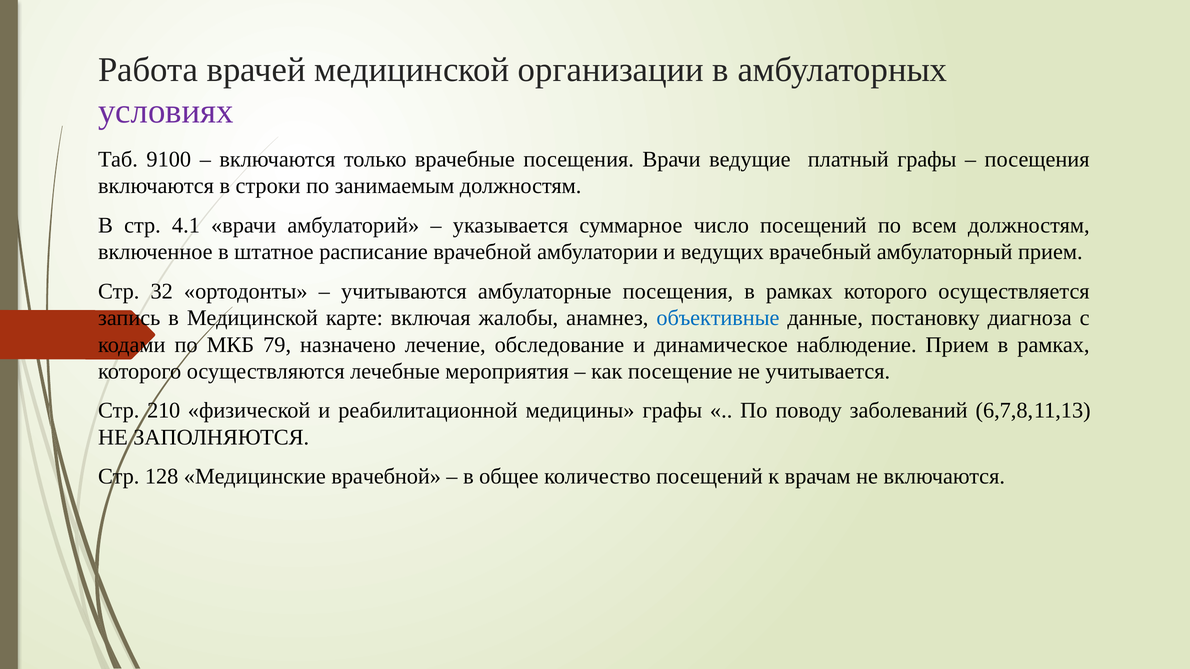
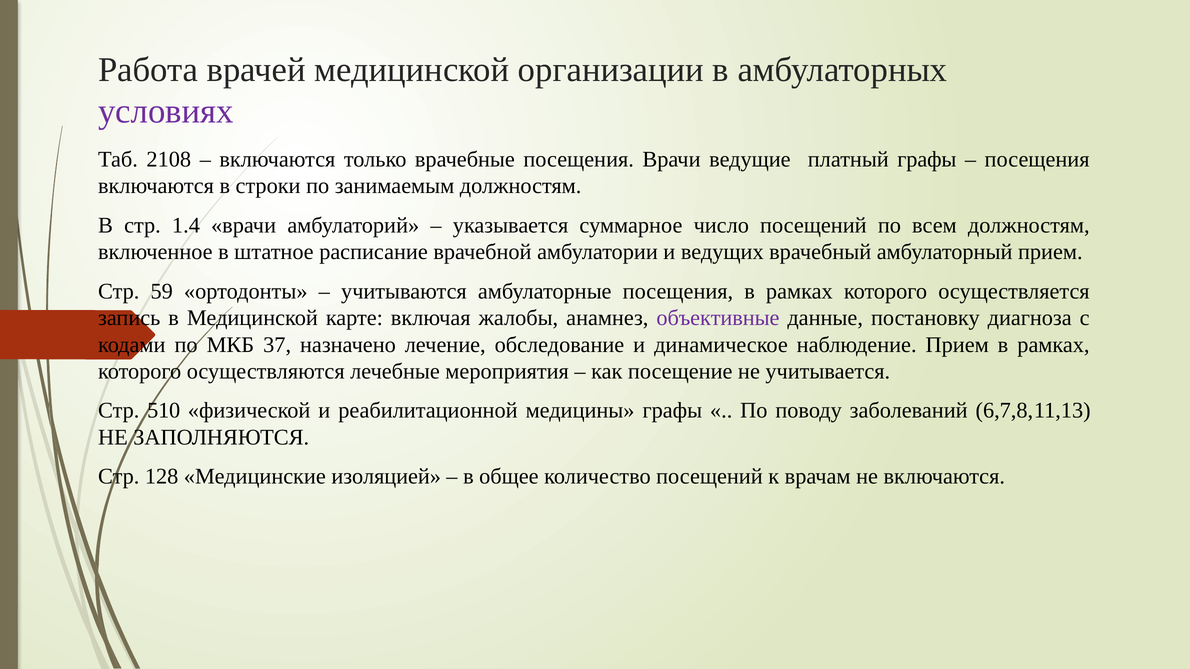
9100: 9100 -> 2108
4.1: 4.1 -> 1.4
32: 32 -> 59
объективные colour: blue -> purple
79: 79 -> 37
210: 210 -> 510
Медицинские врачебной: врачебной -> изоляцией
